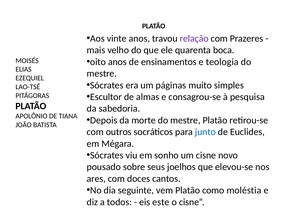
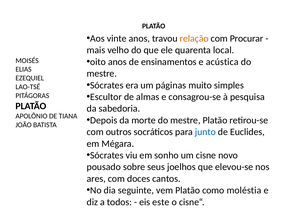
relação colour: purple -> orange
Prazeres: Prazeres -> Procurar
boca: boca -> local
teologia: teologia -> acústica
